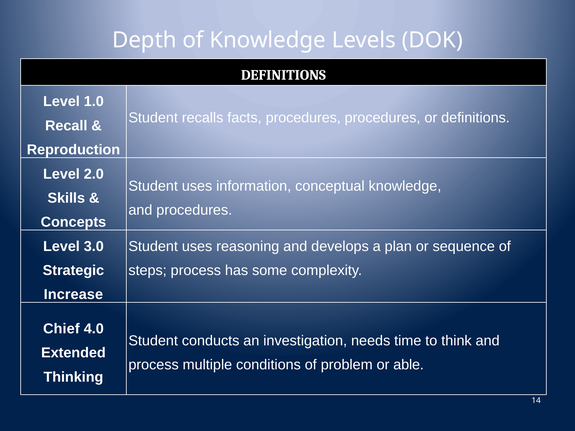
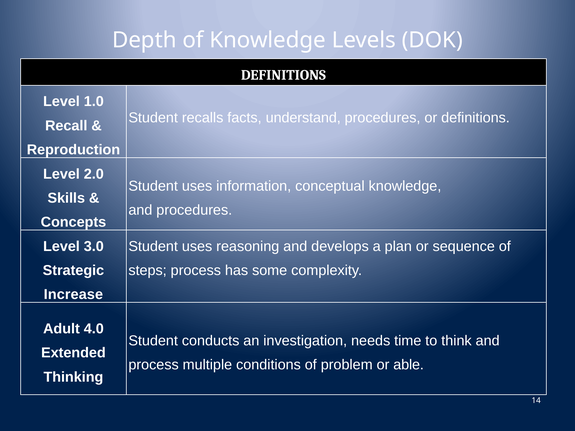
facts procedures: procedures -> understand
Chief: Chief -> Adult
